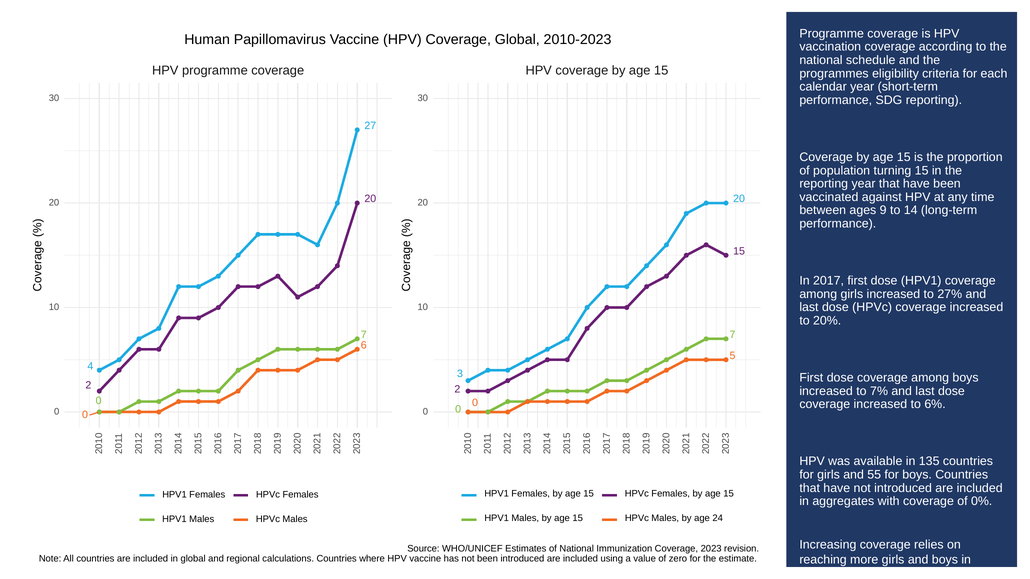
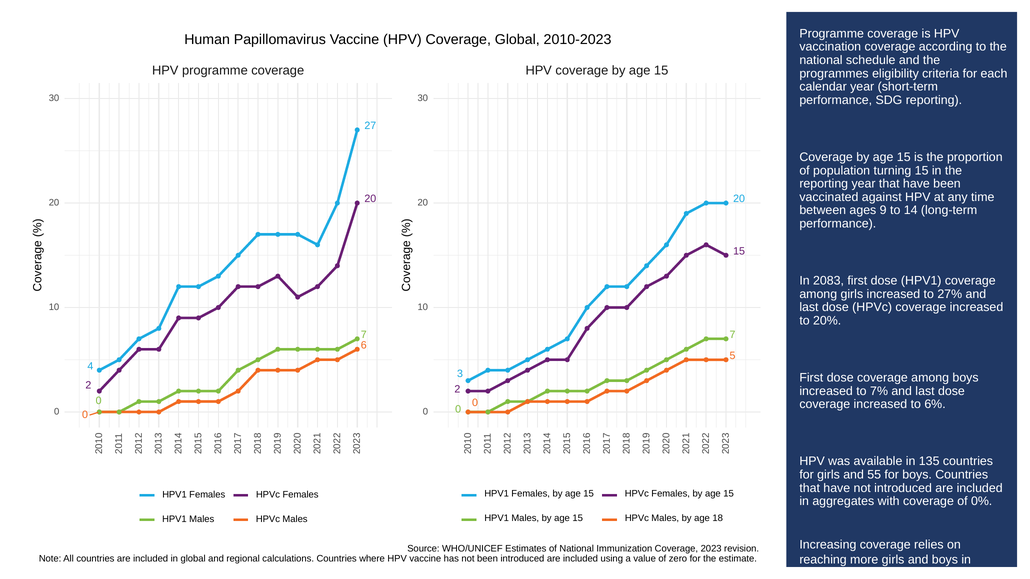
2017: 2017 -> 2083
24: 24 -> 18
